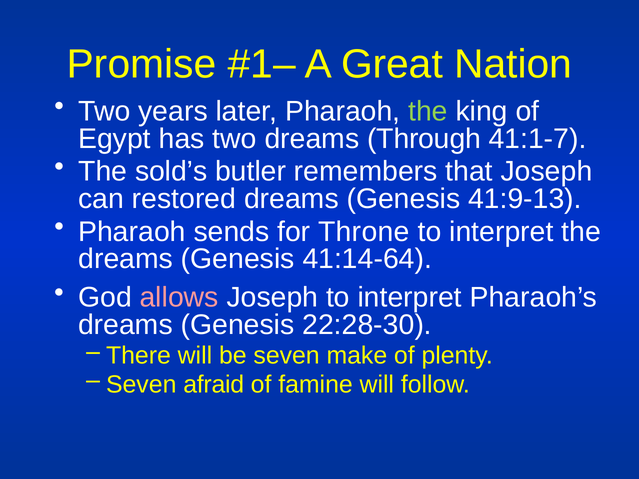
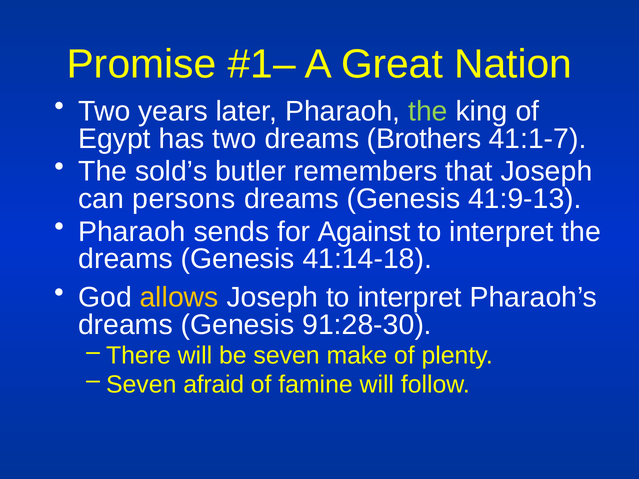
Through: Through -> Brothers
restored: restored -> persons
Throne: Throne -> Against
41:14-64: 41:14-64 -> 41:14-18
allows colour: pink -> yellow
22:28-30: 22:28-30 -> 91:28-30
